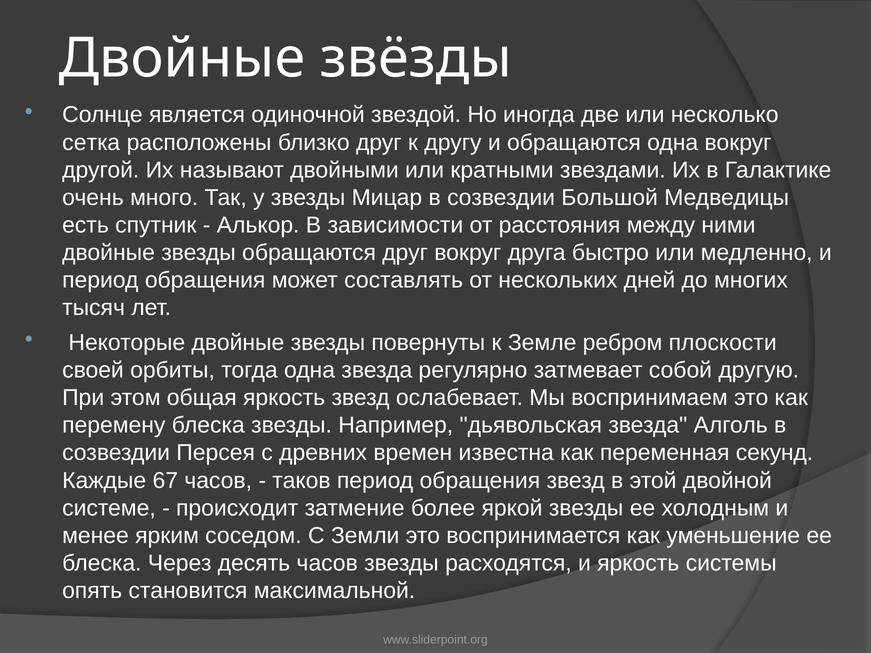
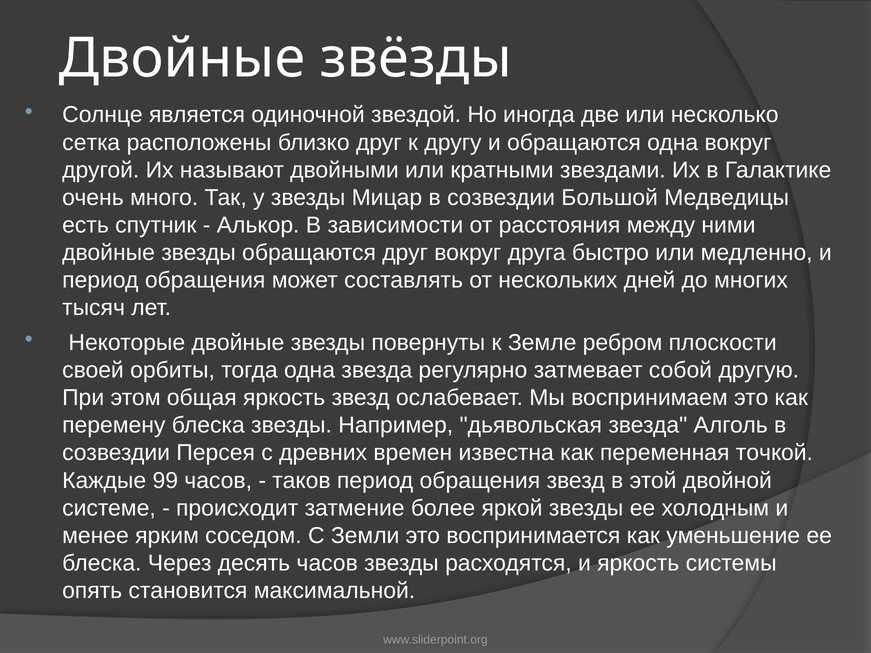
секунд: секунд -> точкой
67: 67 -> 99
